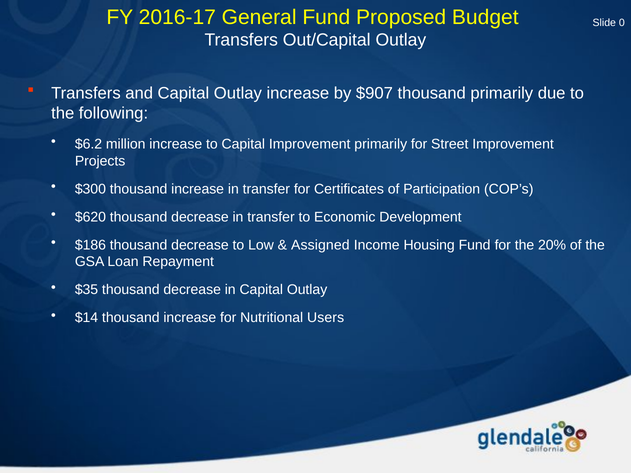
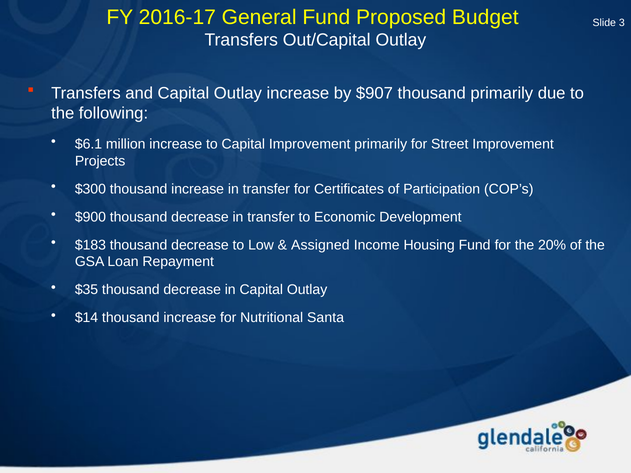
0: 0 -> 3
$6.2: $6.2 -> $6.1
$620: $620 -> $900
$186: $186 -> $183
Users: Users -> Santa
